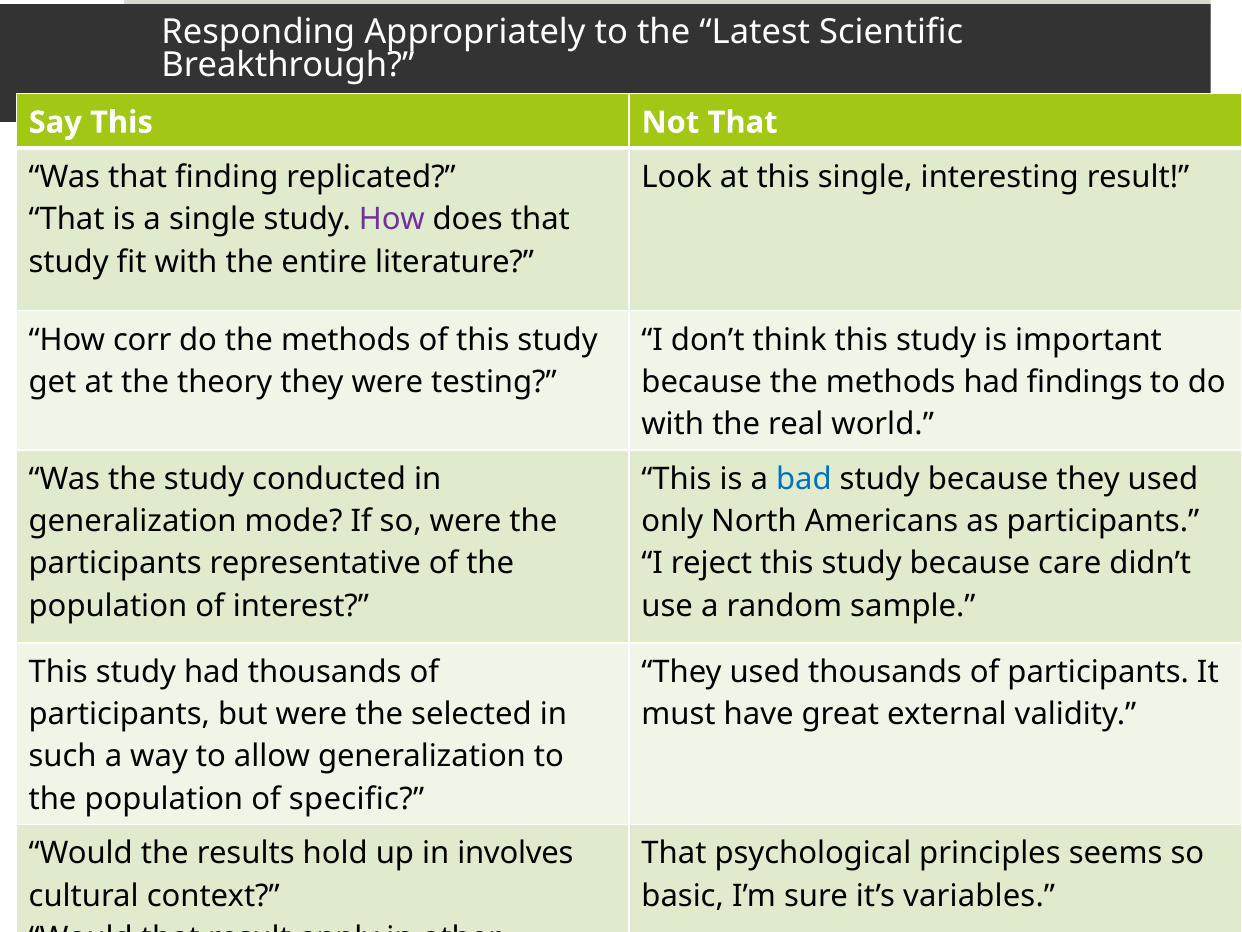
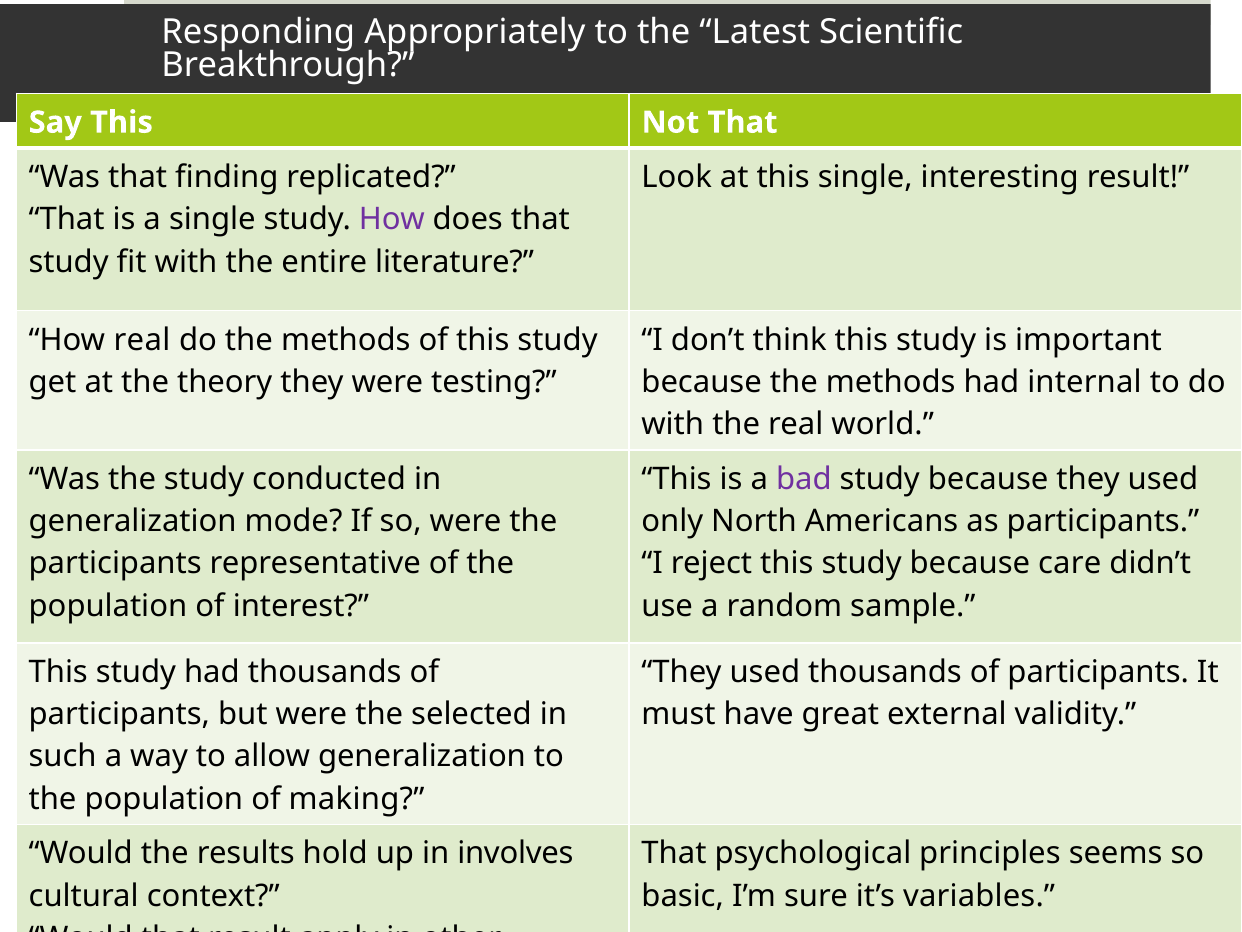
How corr: corr -> real
findings: findings -> internal
bad colour: blue -> purple
specific: specific -> making
